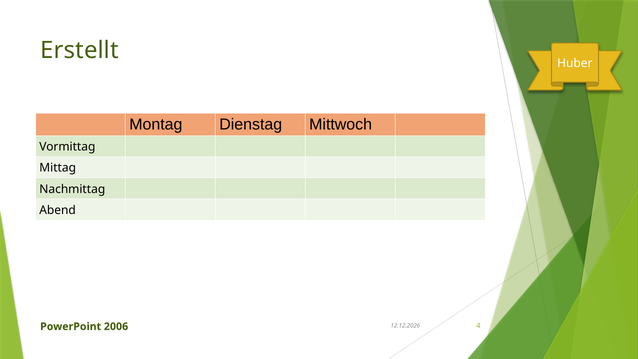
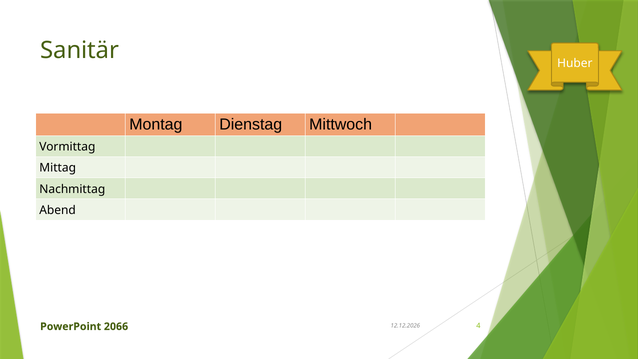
Erstellt: Erstellt -> Sanitär
2006: 2006 -> 2066
